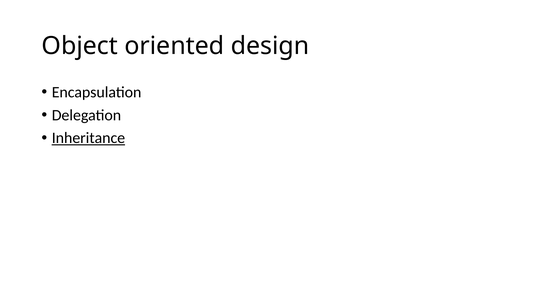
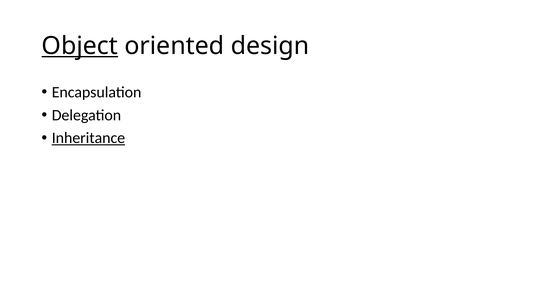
Object underline: none -> present
